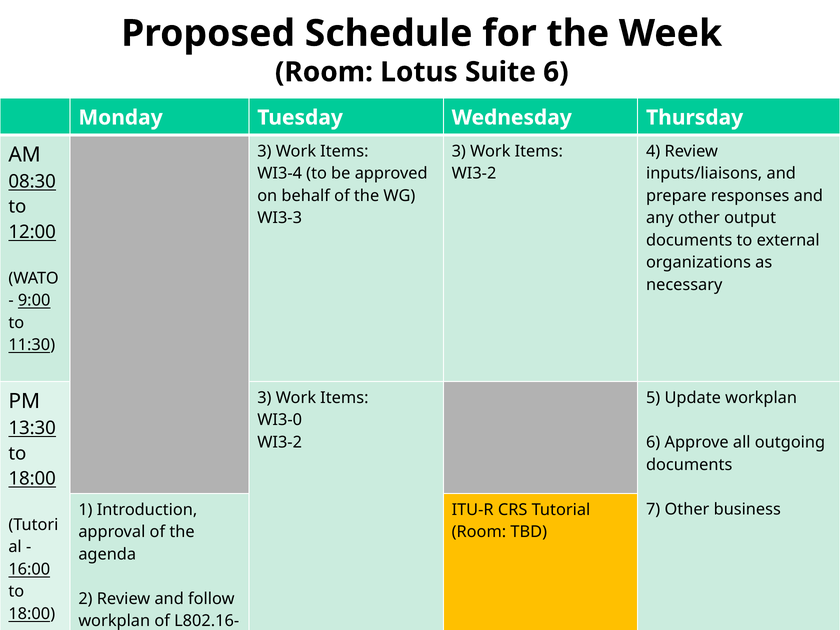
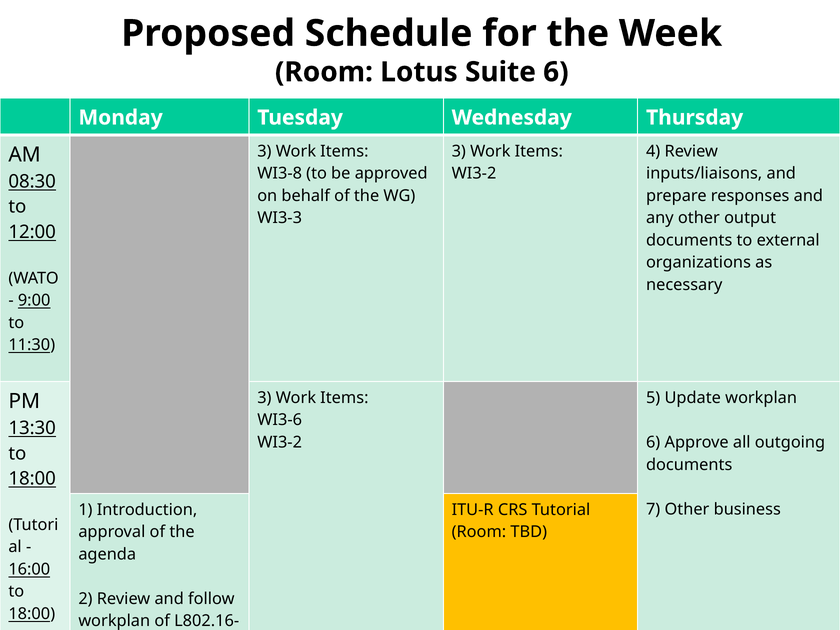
WI3-4: WI3-4 -> WI3-8
WI3-0: WI3-0 -> WI3-6
